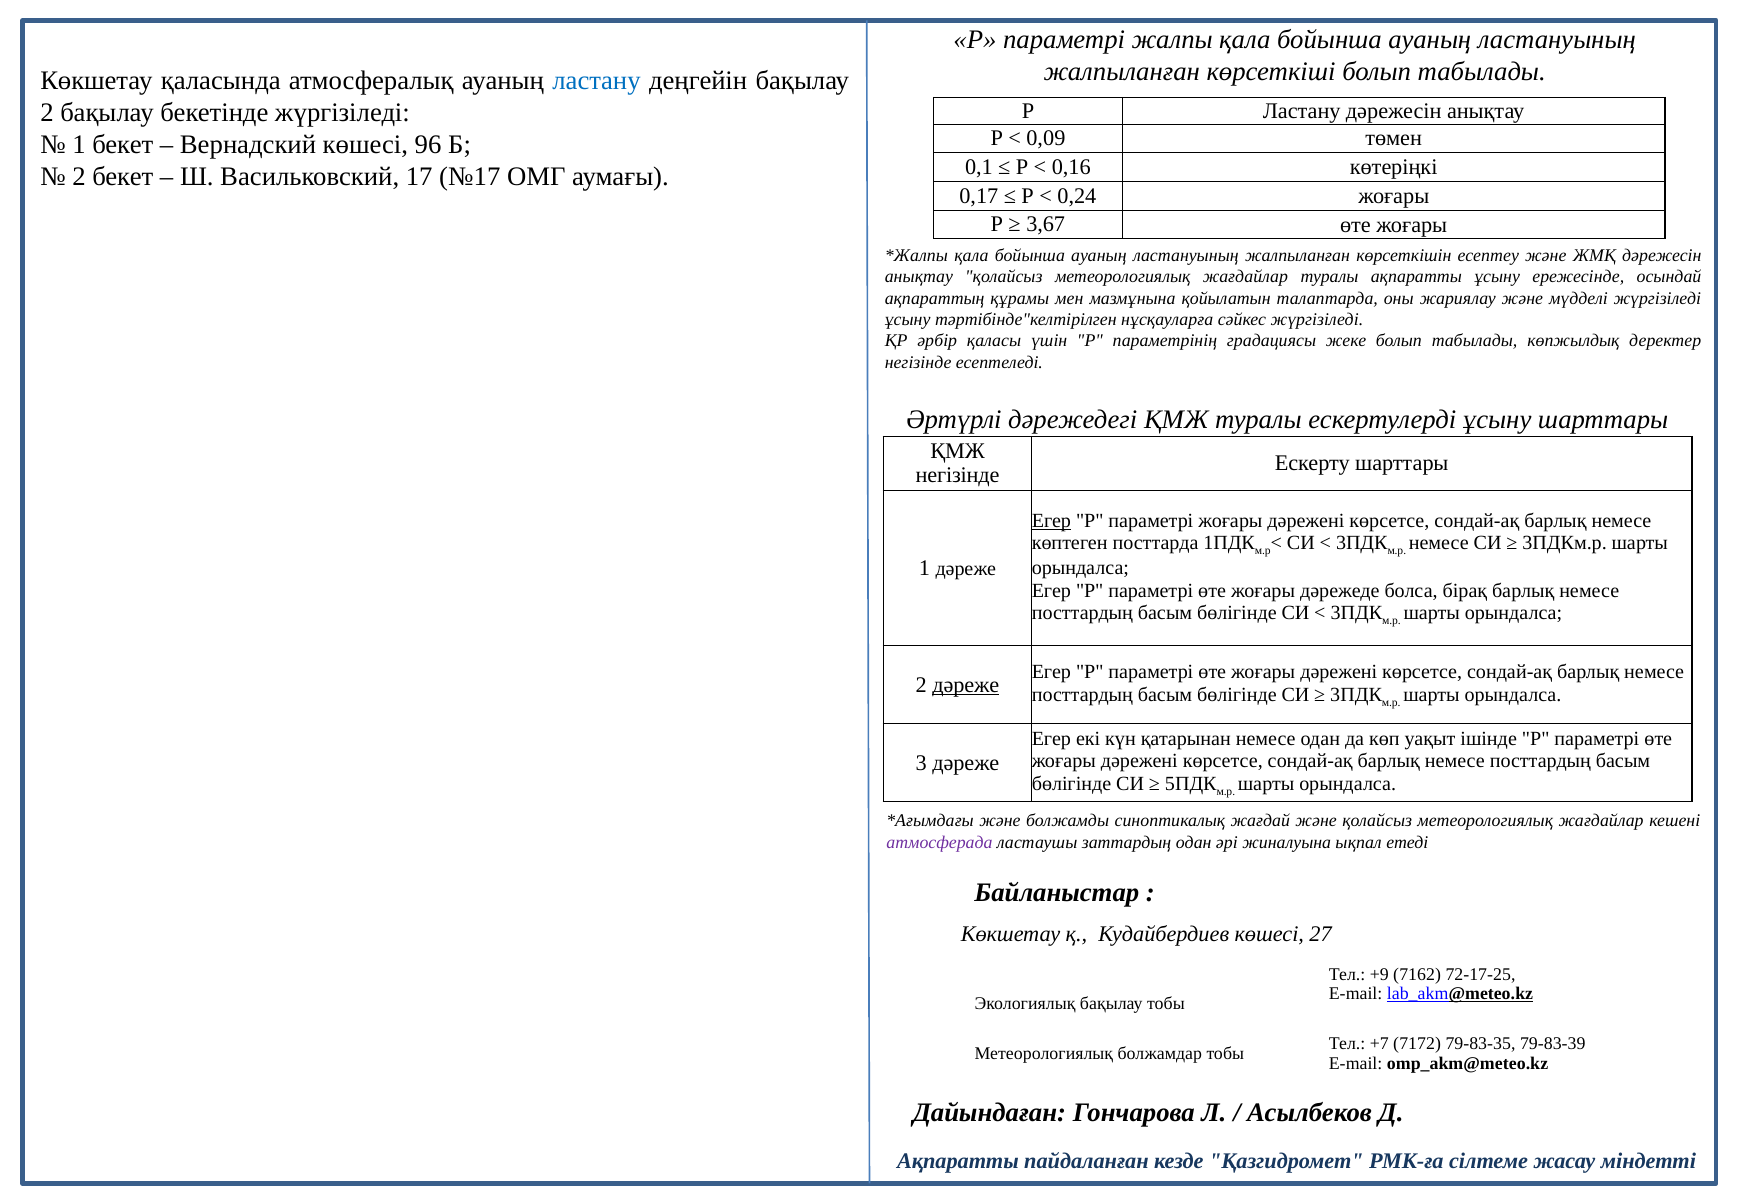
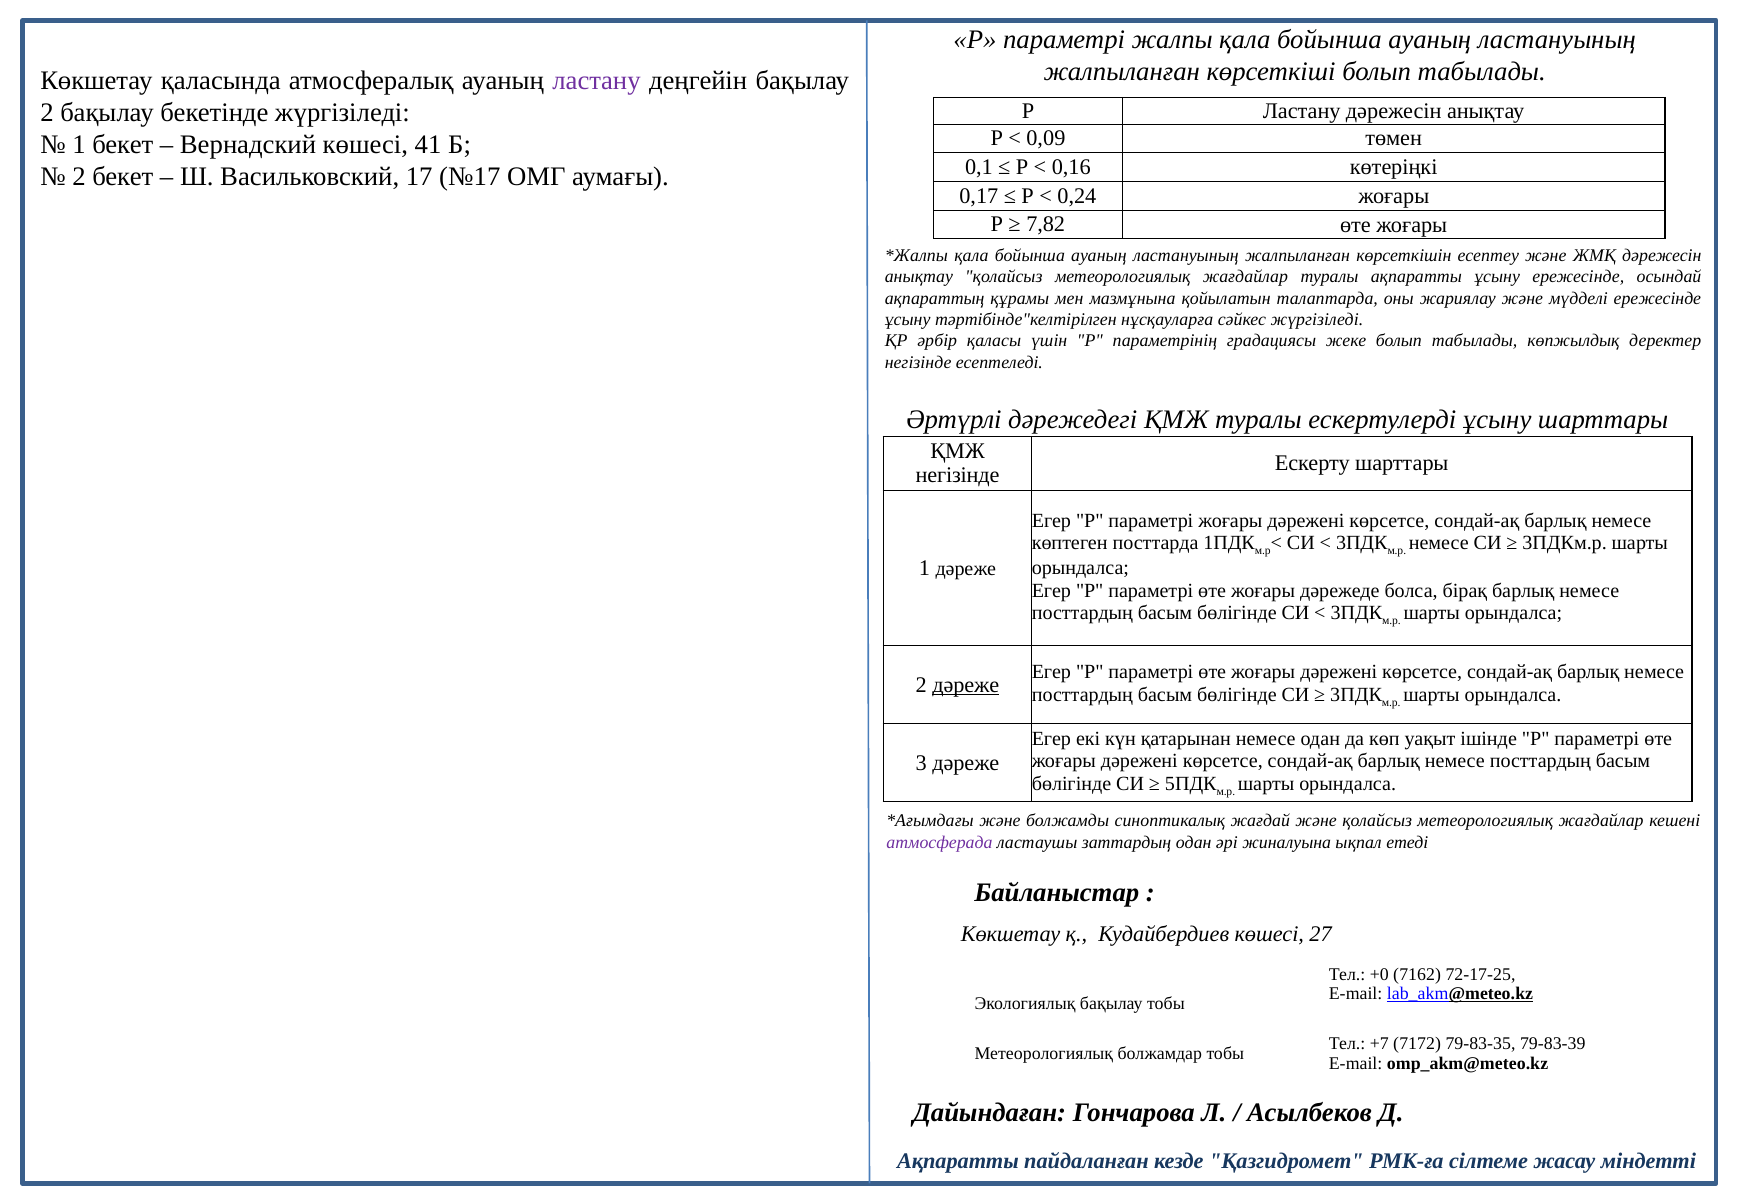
ластану at (596, 80) colour: blue -> purple
96: 96 -> 41
3,67: 3,67 -> 7,82
мүдделі жүргізіледі: жүргізіледі -> ережесінде
Егер at (1051, 520) underline: present -> none
+9: +9 -> +0
